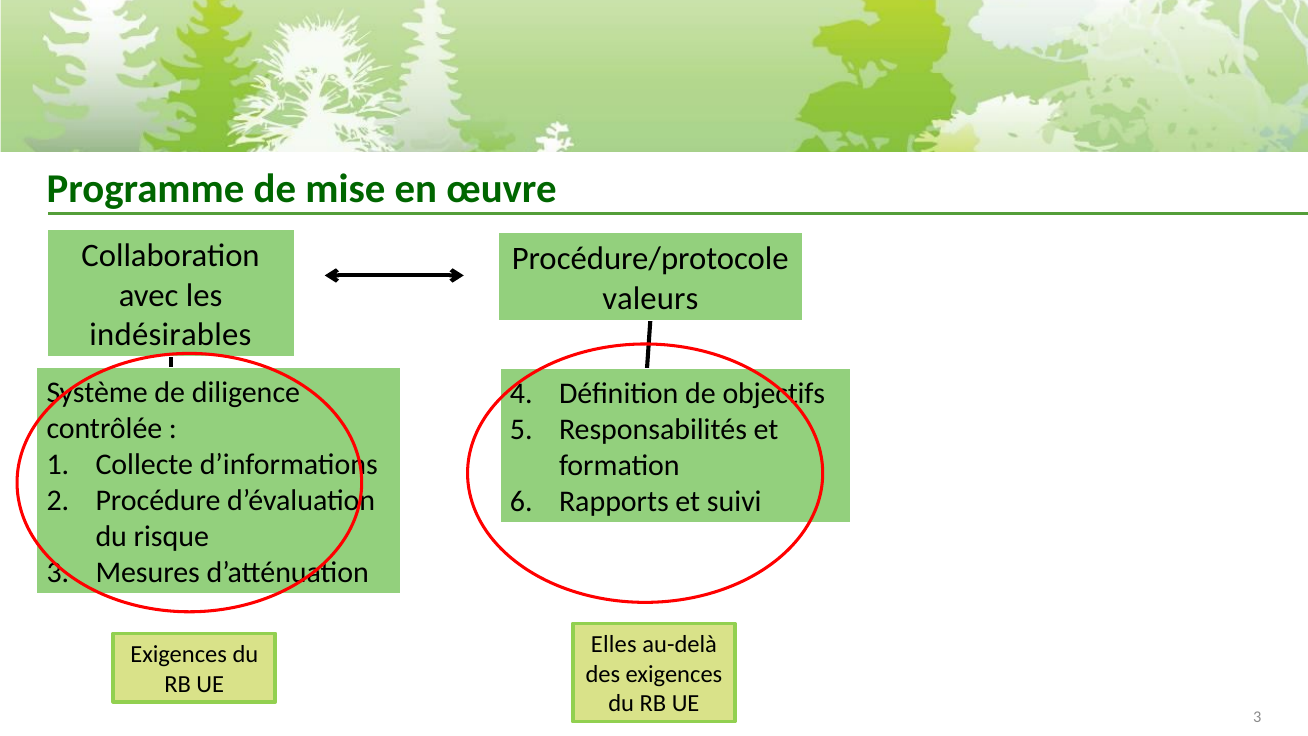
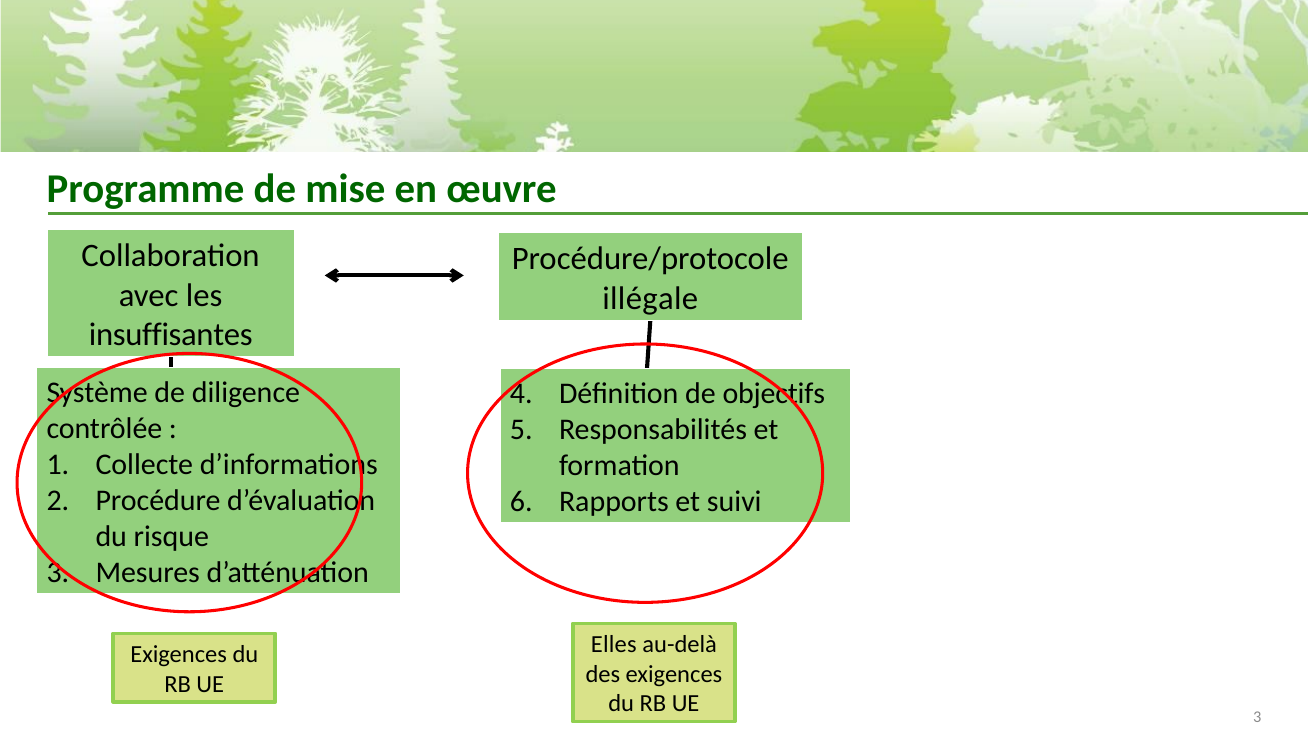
valeurs: valeurs -> illégale
indésirables: indésirables -> insuffisantes
